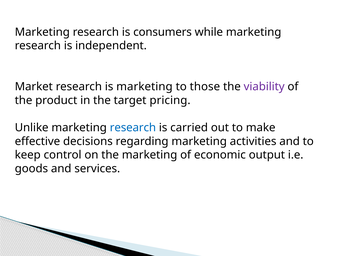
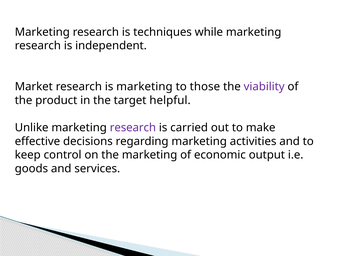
consumers: consumers -> techniques
pricing: pricing -> helpful
research at (133, 128) colour: blue -> purple
